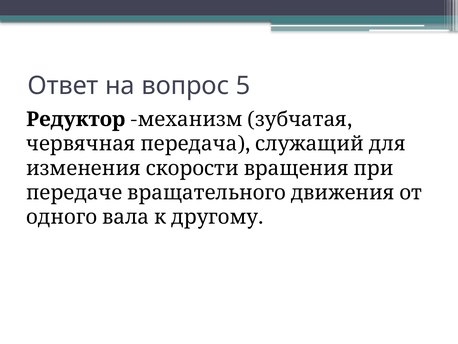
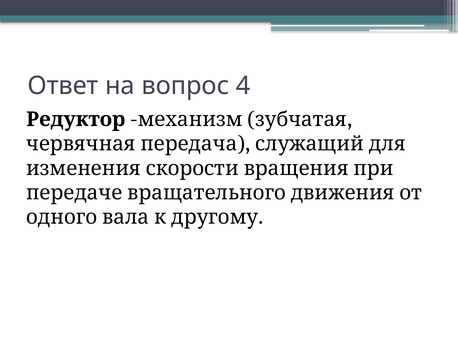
5: 5 -> 4
